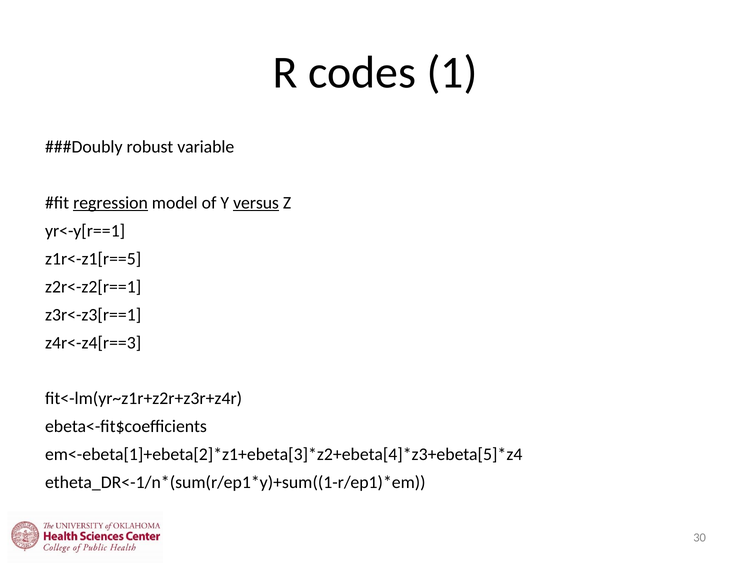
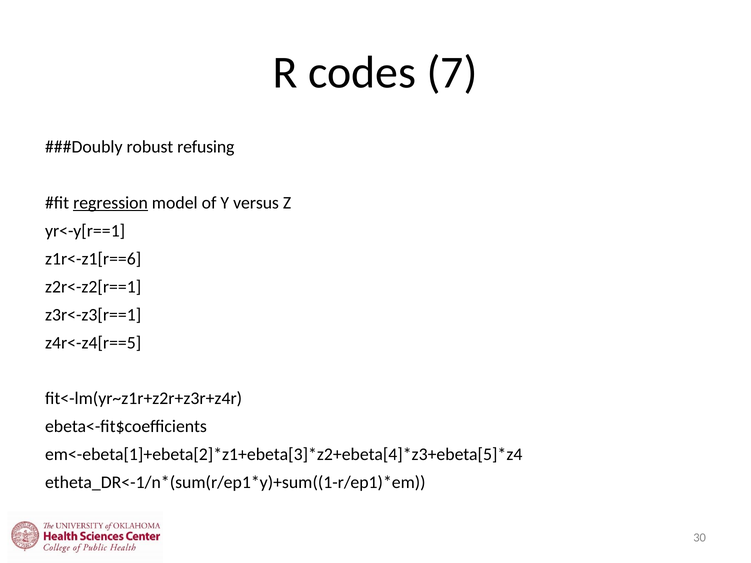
1: 1 -> 7
variable: variable -> refusing
versus underline: present -> none
z1r<-z1[r==5: z1r<-z1[r==5 -> z1r<-z1[r==6
z4r<-z4[r==3: z4r<-z4[r==3 -> z4r<-z4[r==5
